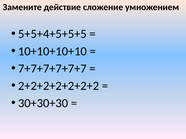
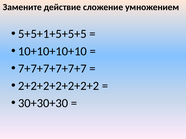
5+5+4+5+5+5: 5+5+4+5+5+5 -> 5+5+1+5+5+5
